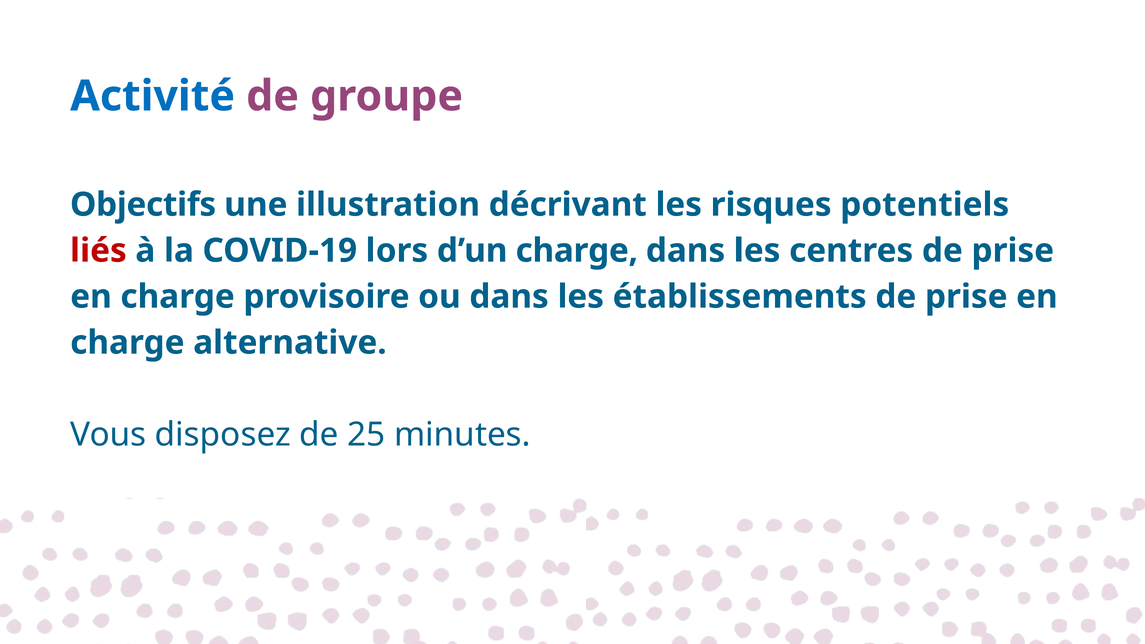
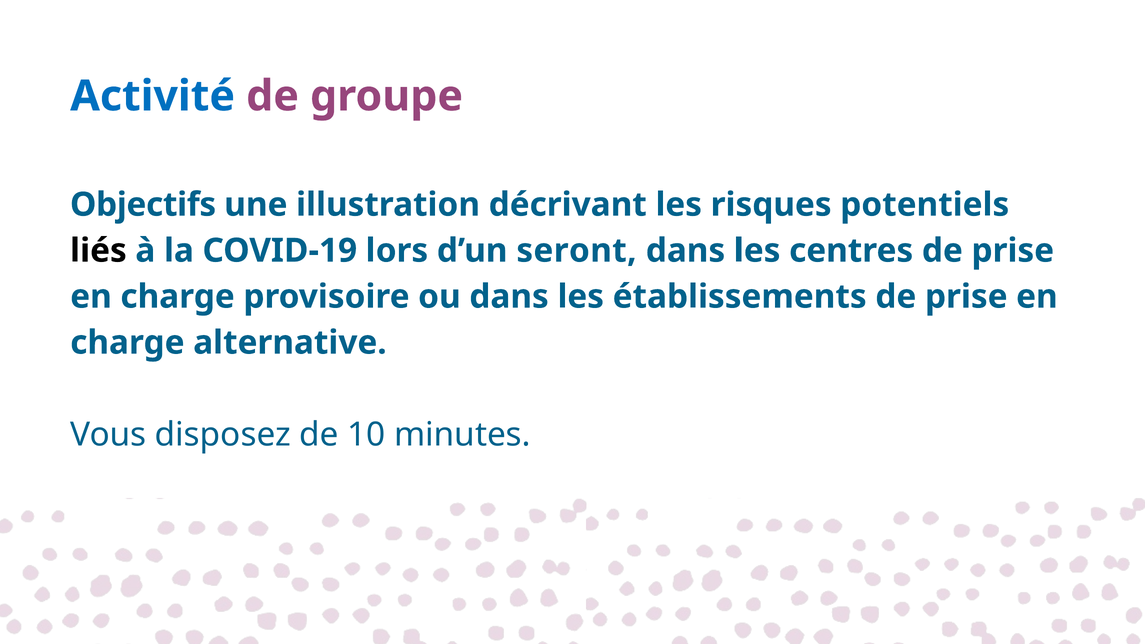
liés colour: red -> black
d’un charge: charge -> seront
25: 25 -> 10
